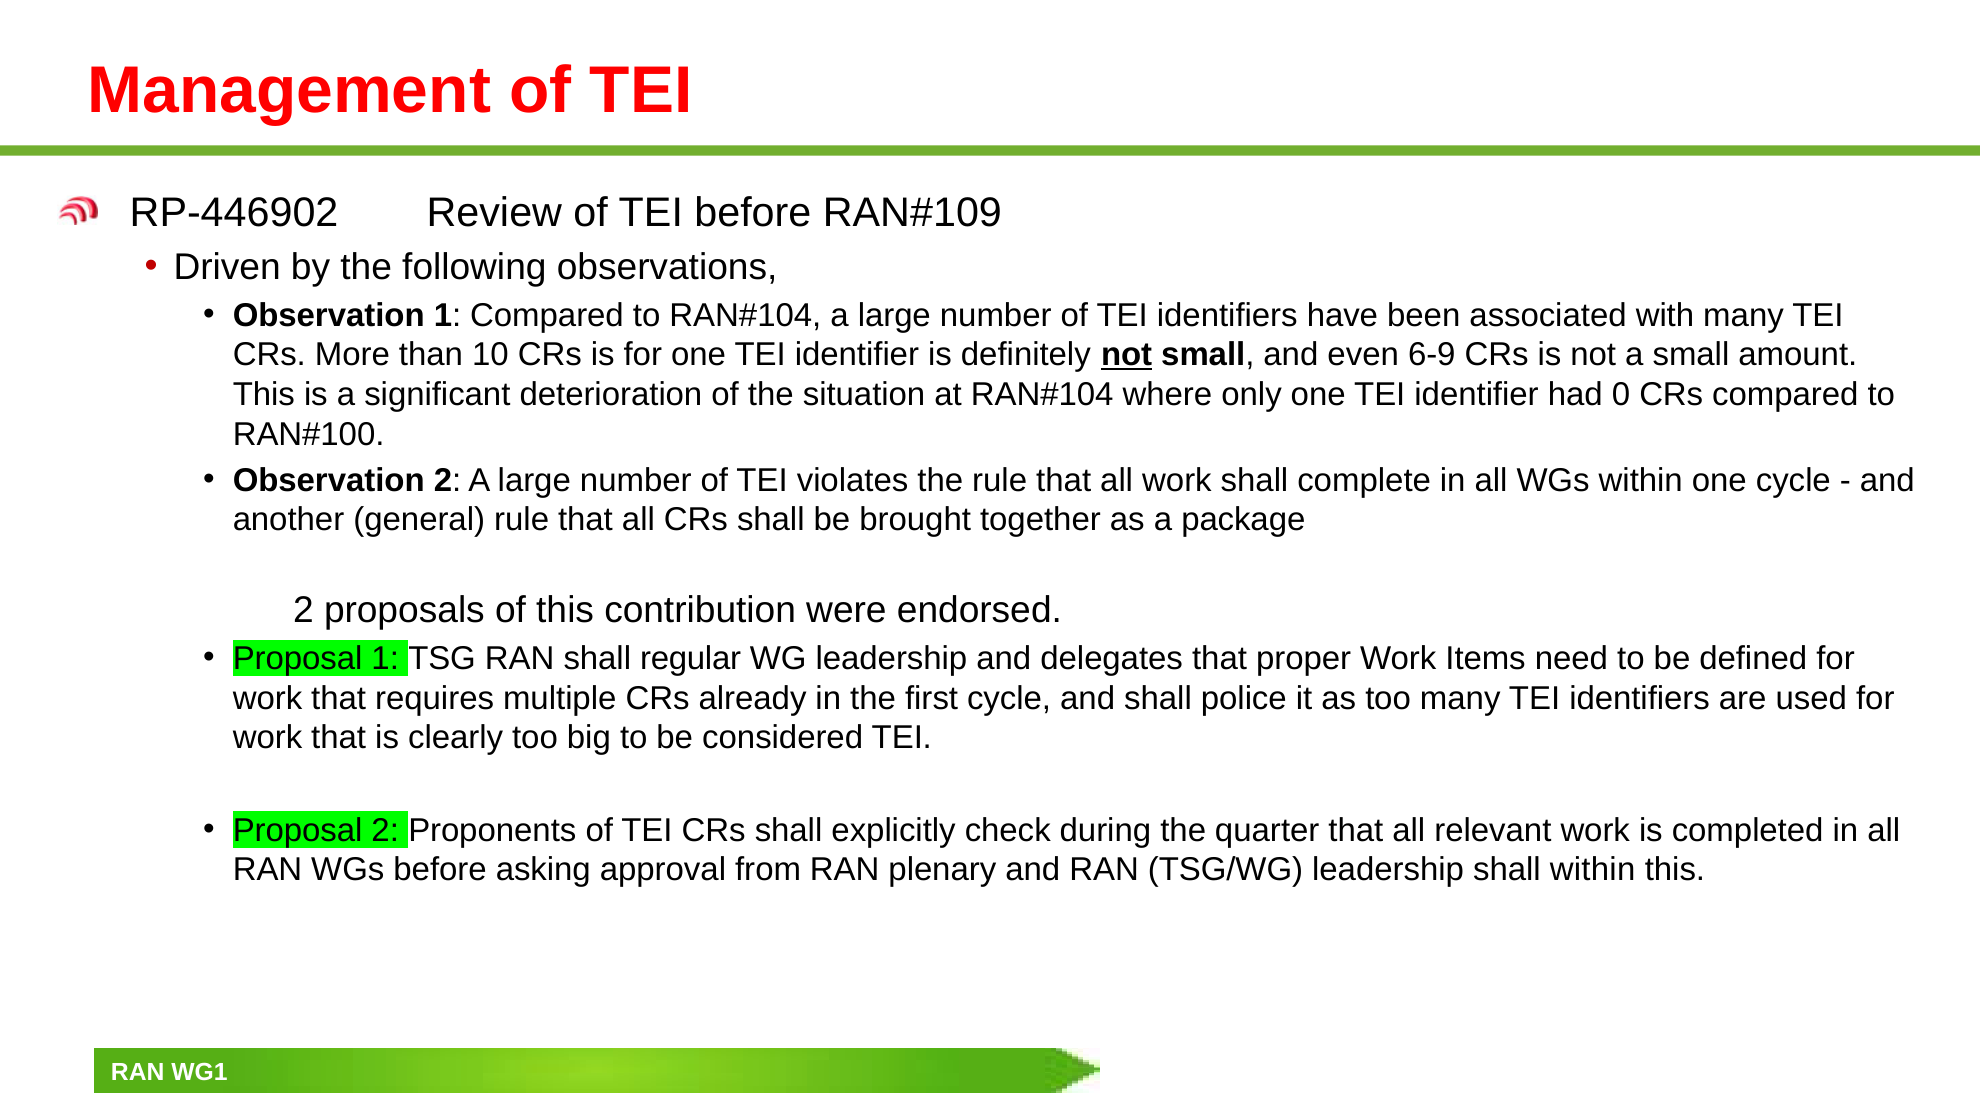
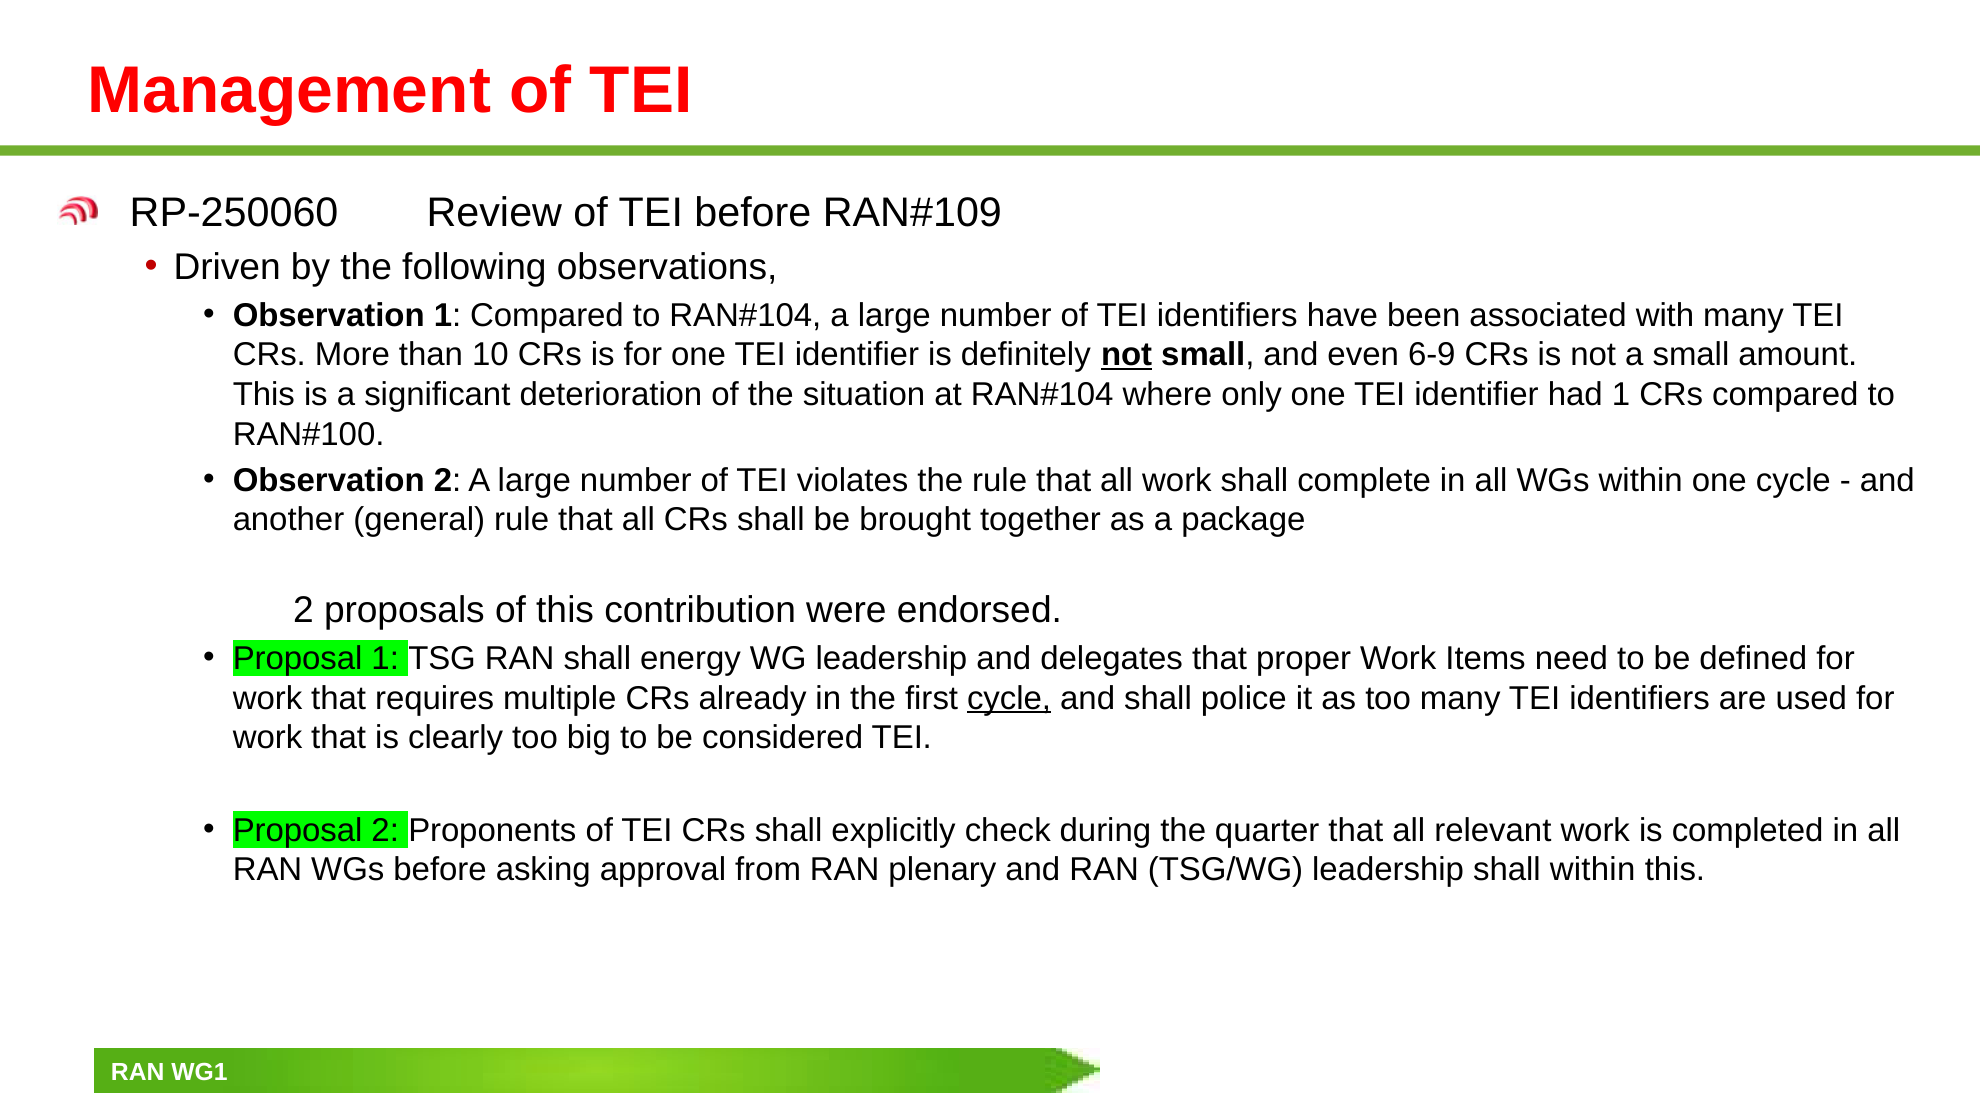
RP-446902: RP-446902 -> RP-250060
had 0: 0 -> 1
regular: regular -> energy
cycle at (1009, 698) underline: none -> present
